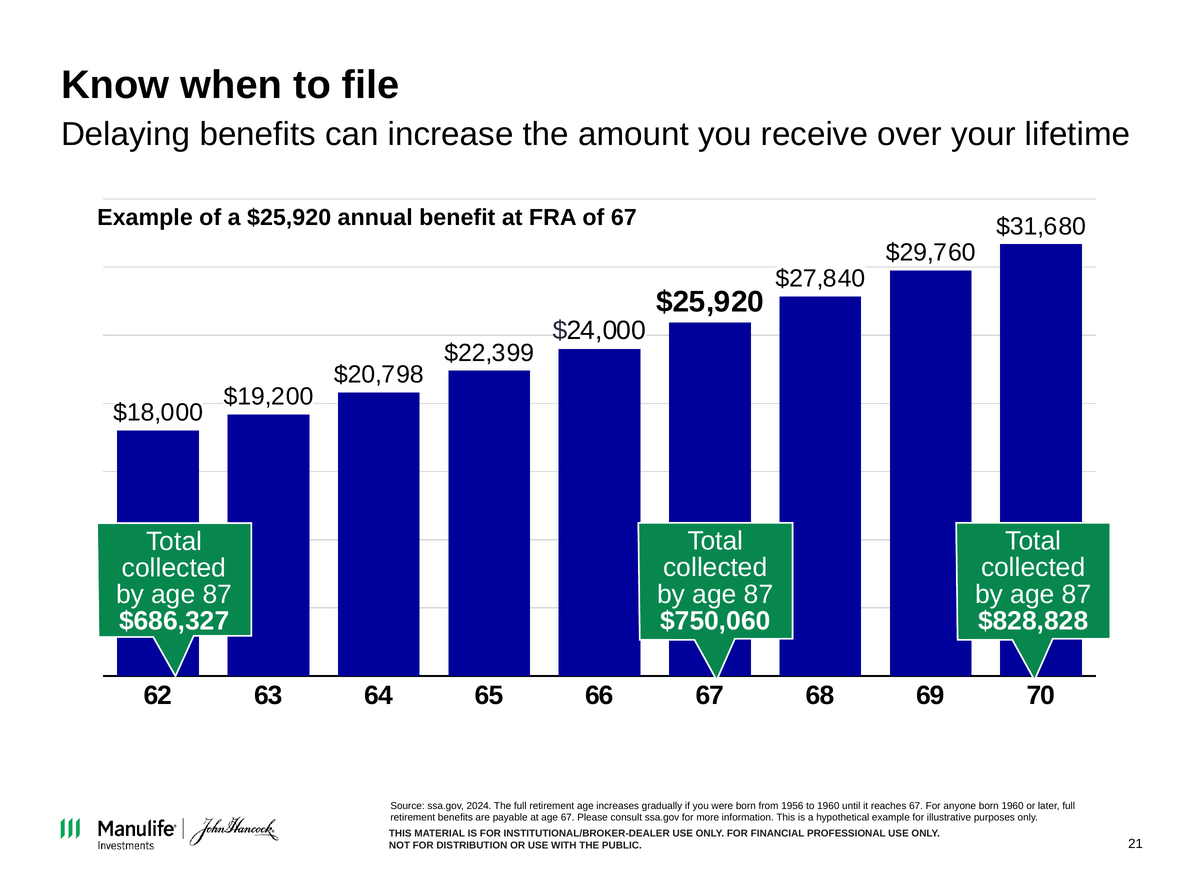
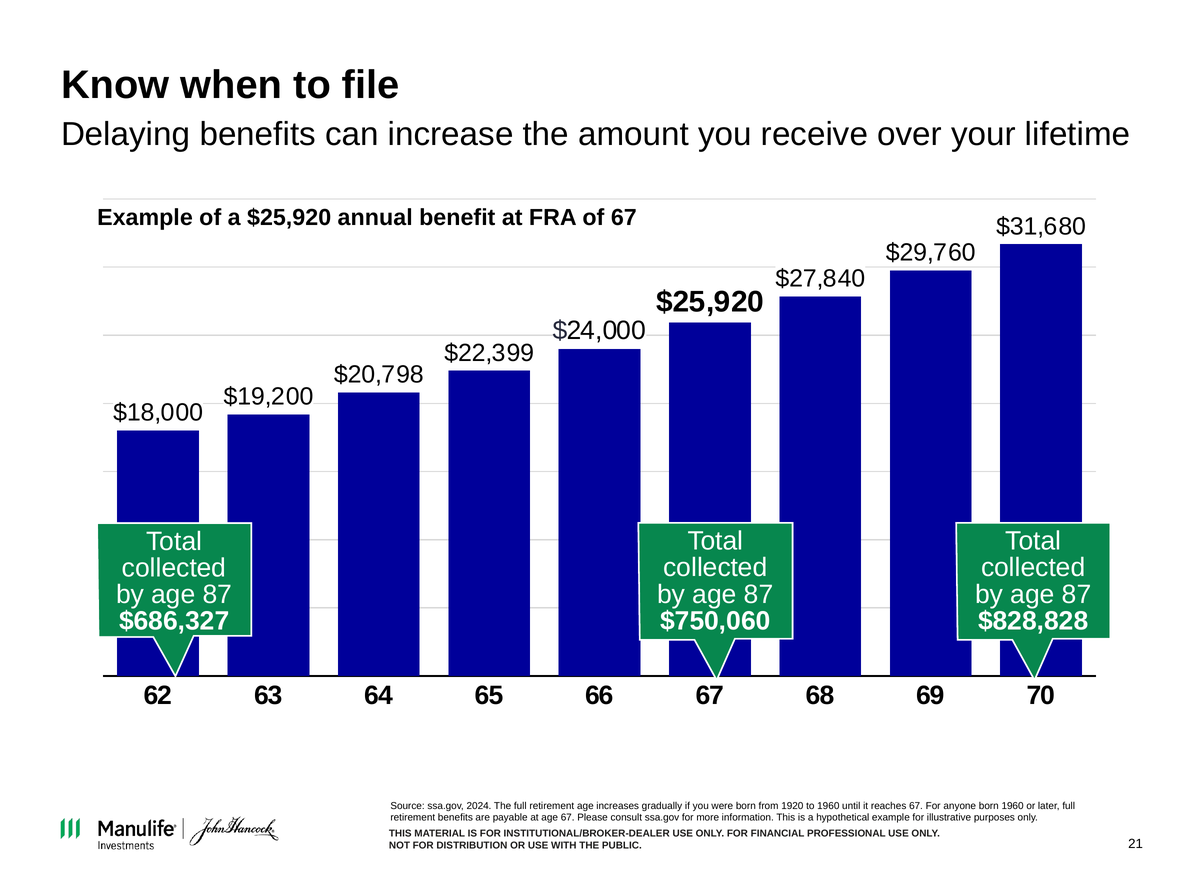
1956: 1956 -> 1920
